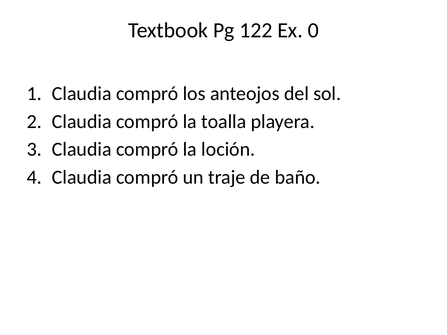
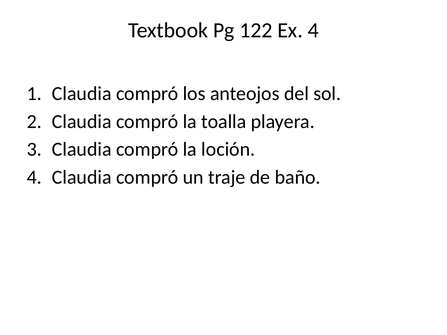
Ex 0: 0 -> 4
